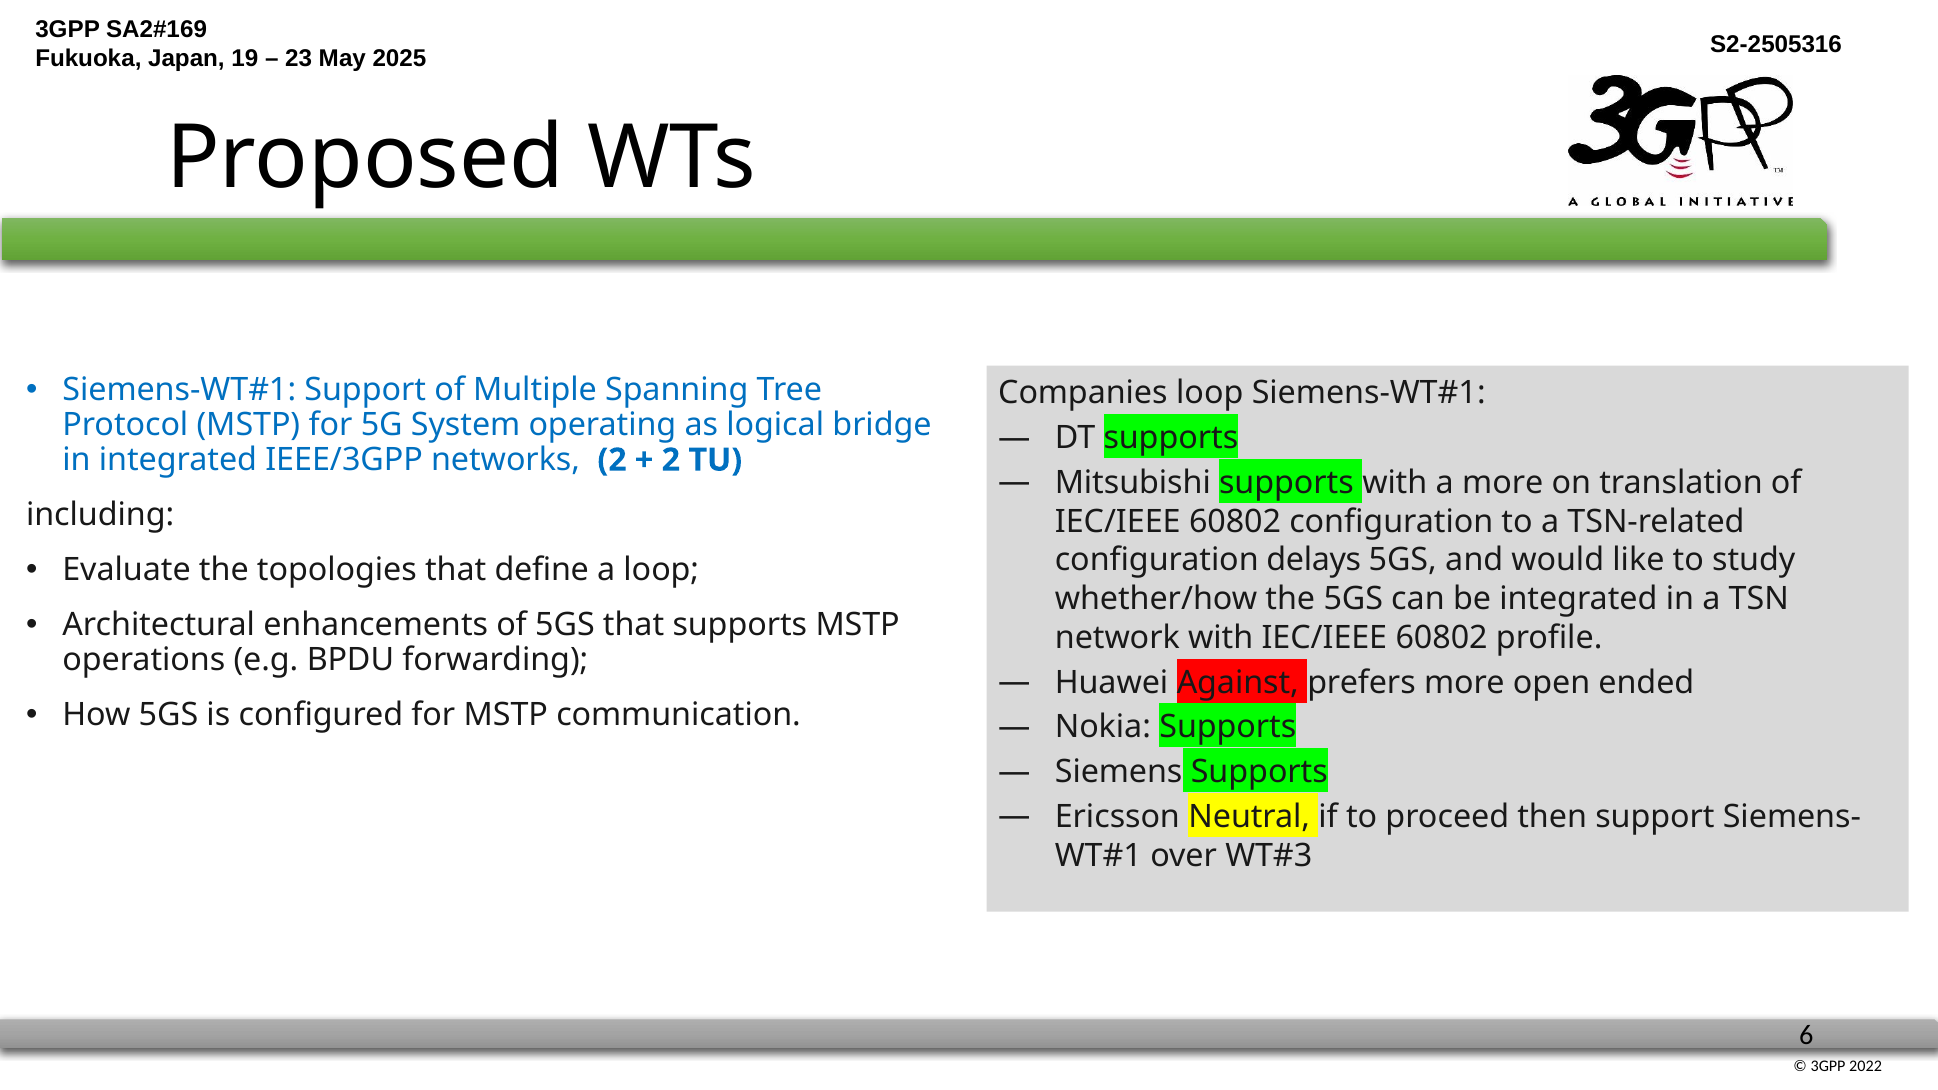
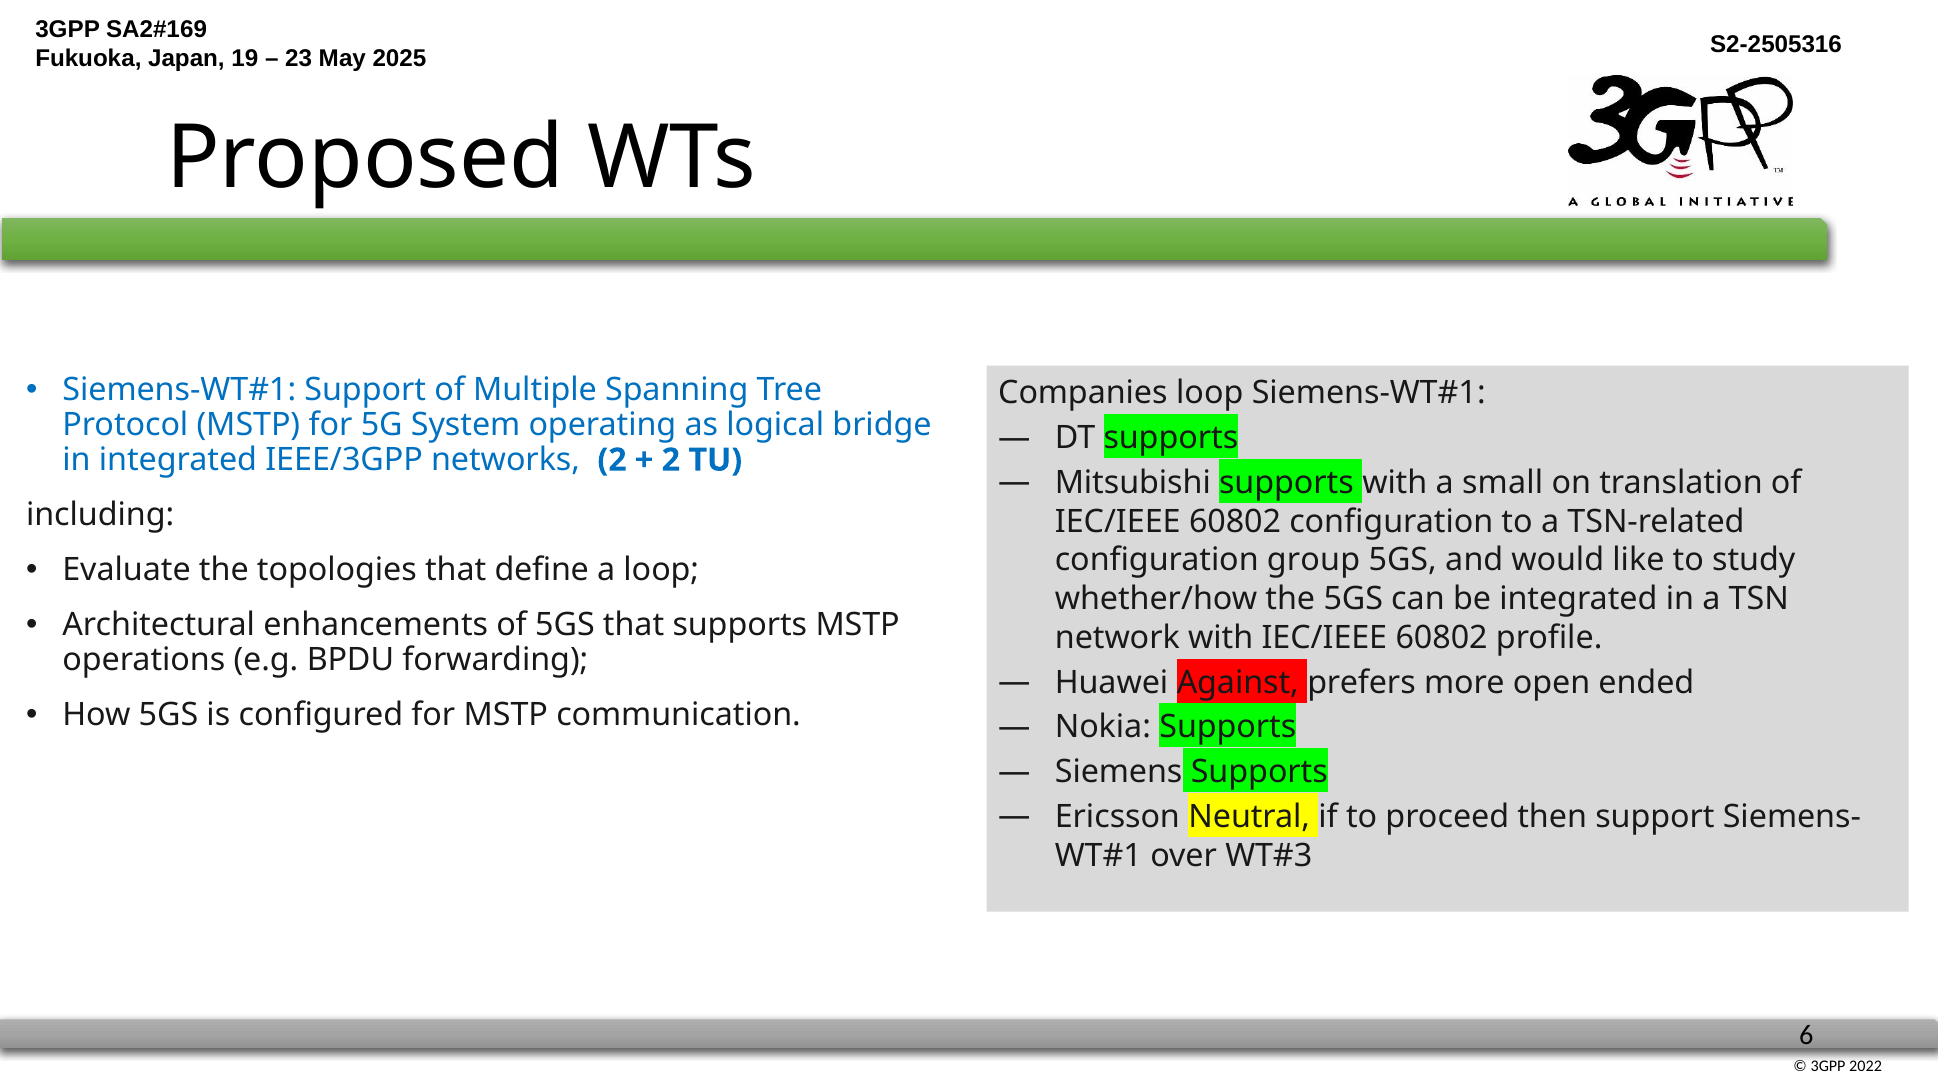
a more: more -> small
delays: delays -> group
